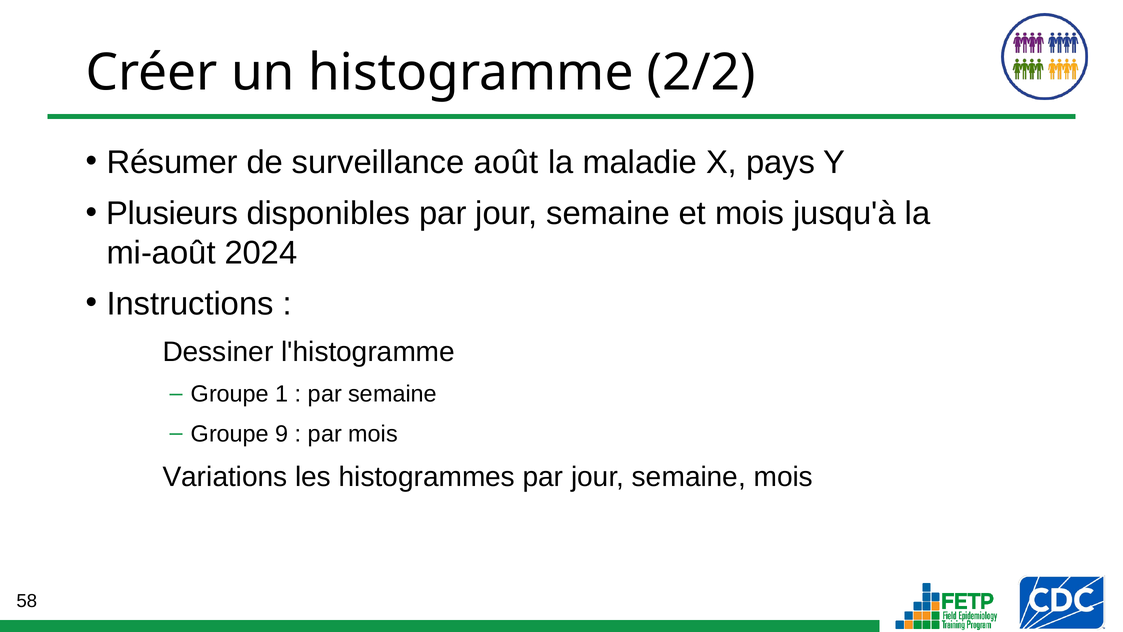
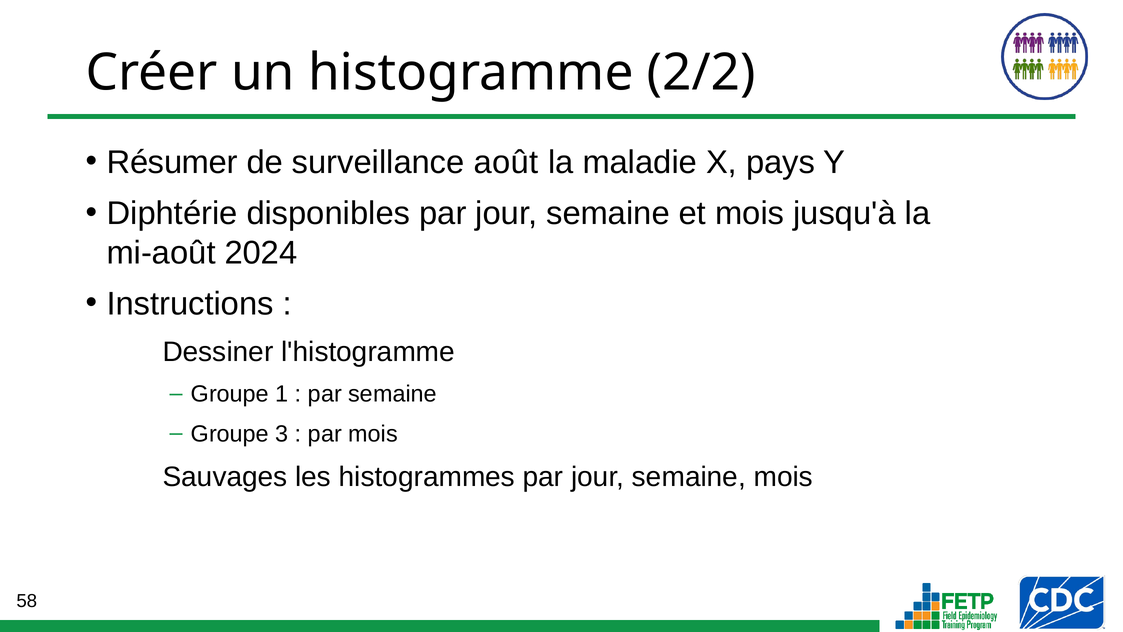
Plusieurs: Plusieurs -> Diphtérie
9: 9 -> 3
Variations: Variations -> Sauvages
